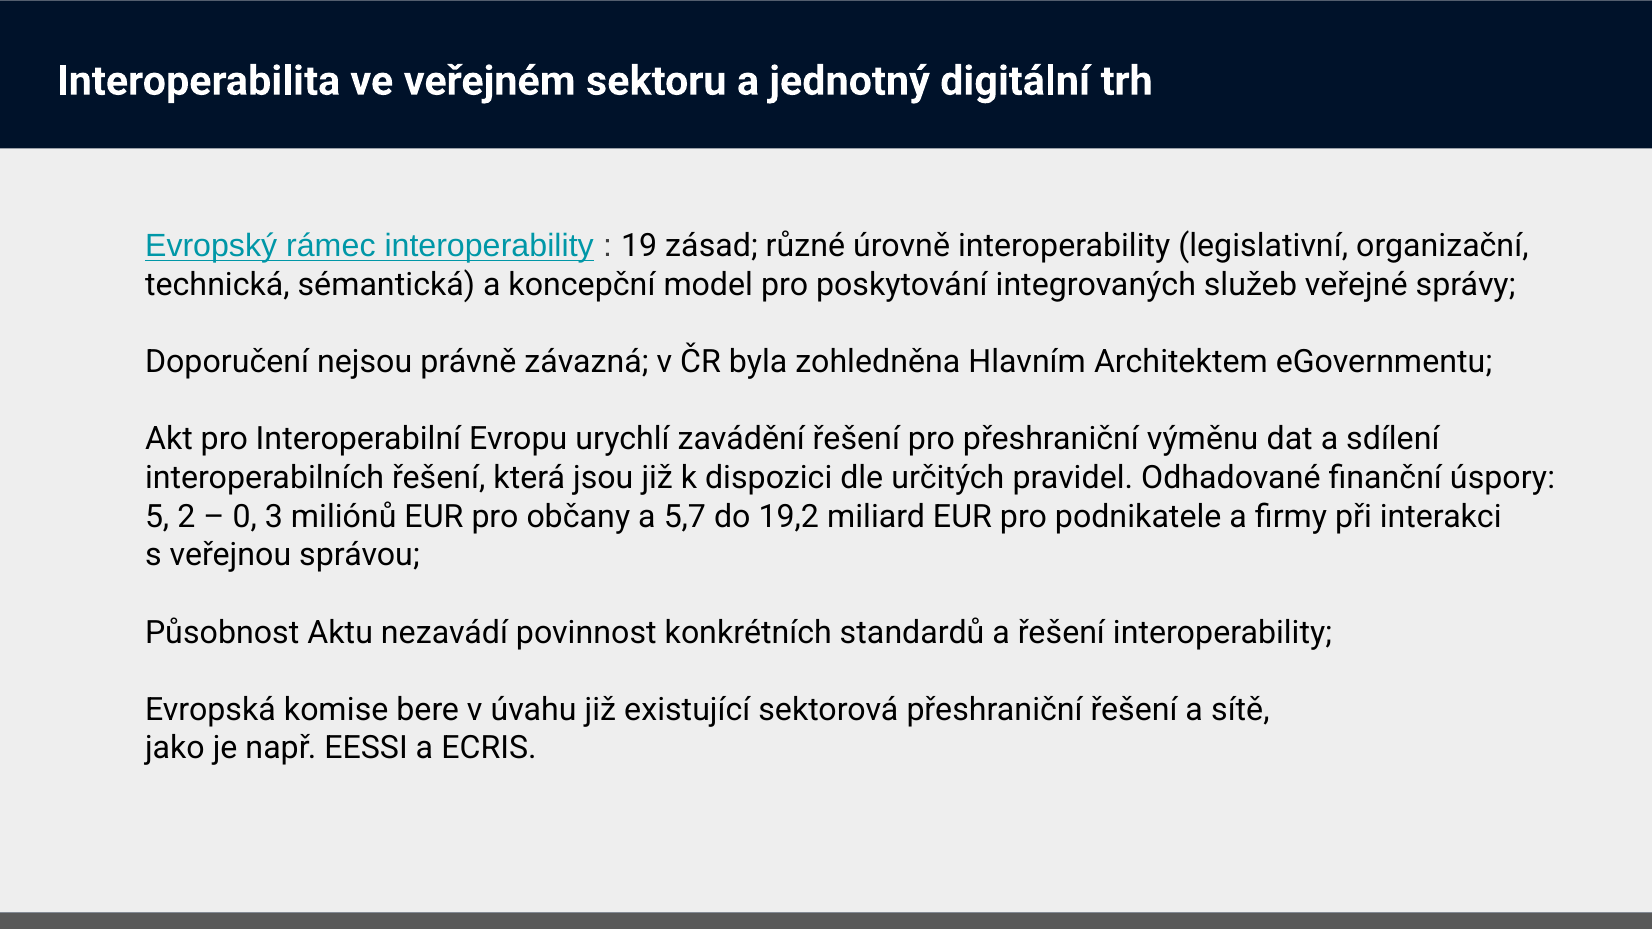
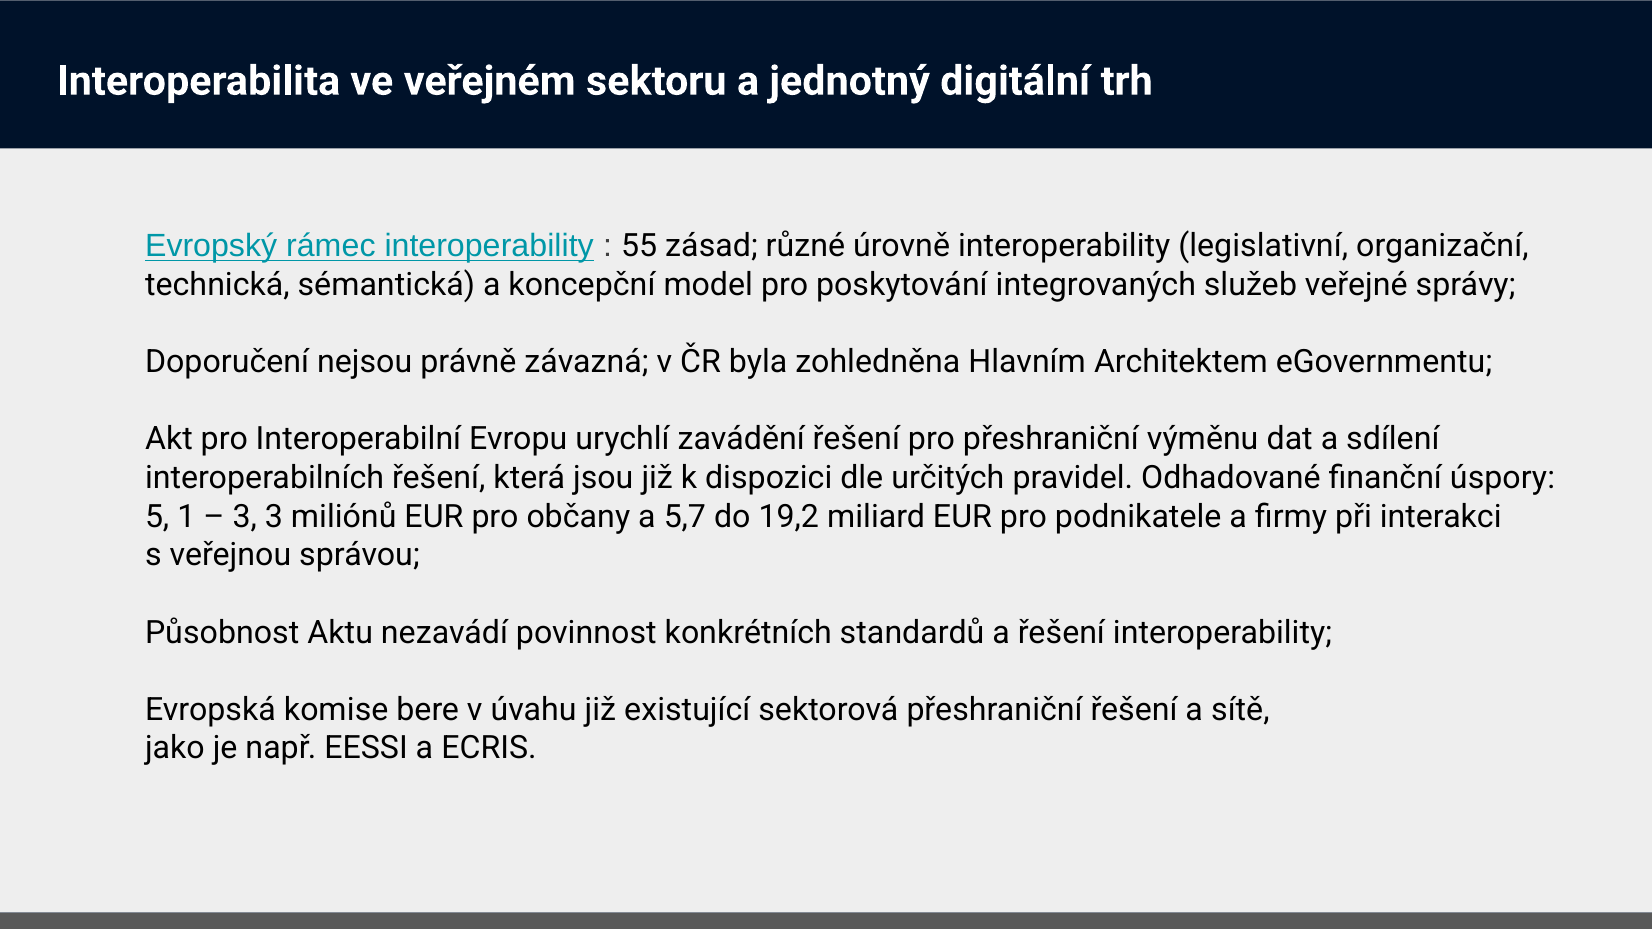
19: 19 -> 55
2: 2 -> 1
0 at (245, 517): 0 -> 3
